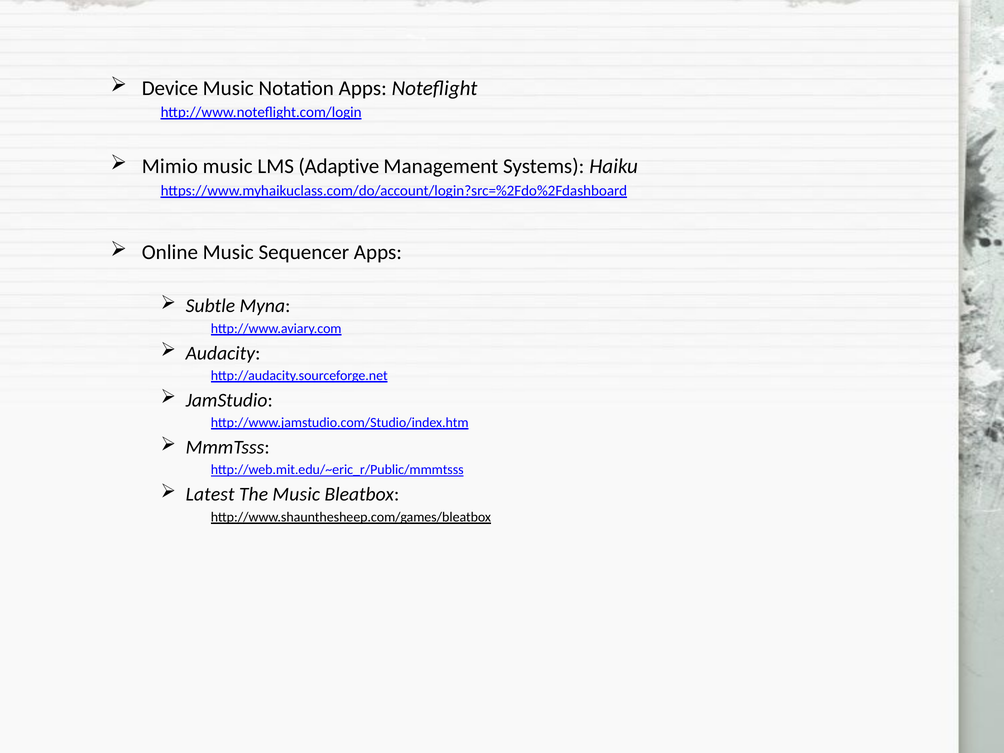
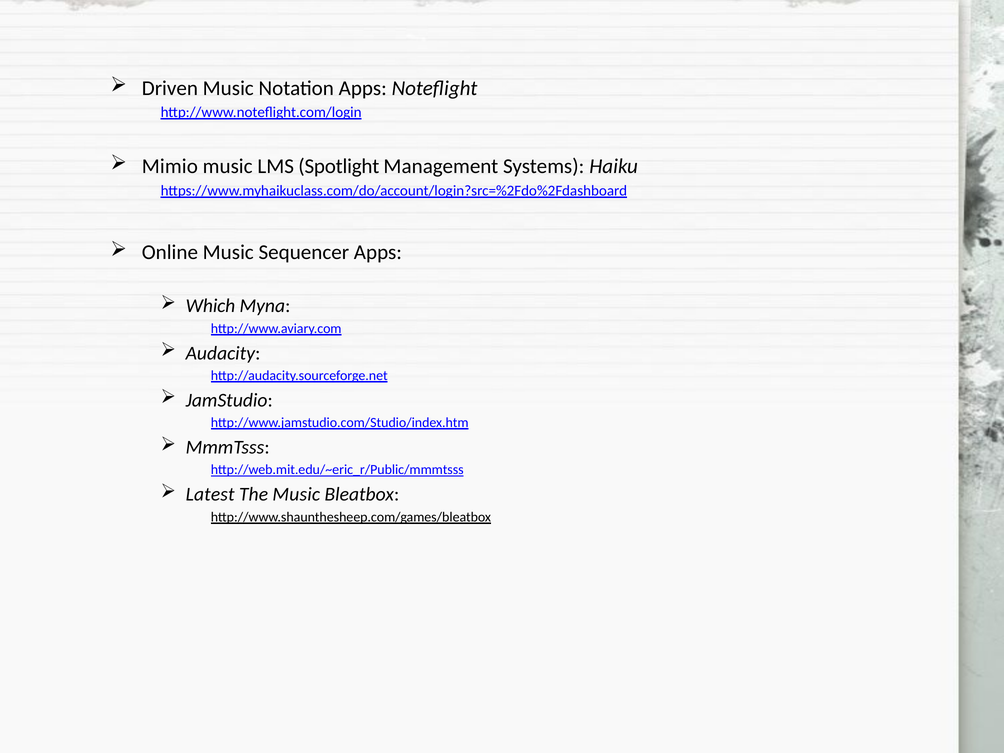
Device: Device -> Driven
Adaptive: Adaptive -> Spotlight
Subtle: Subtle -> Which
